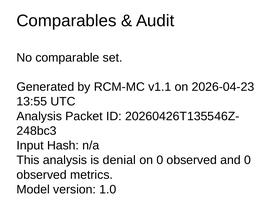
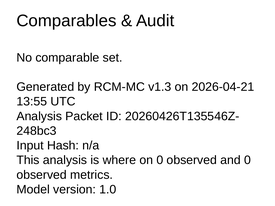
v1.1: v1.1 -> v1.3
2026-04-23: 2026-04-23 -> 2026-04-21
denial: denial -> where
